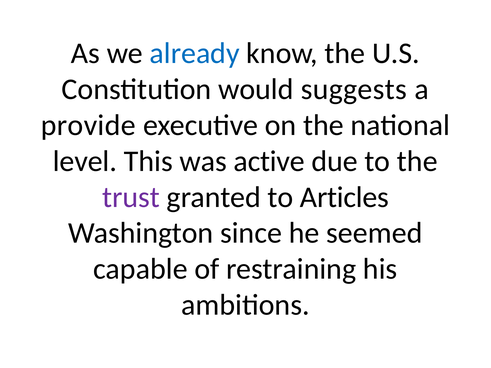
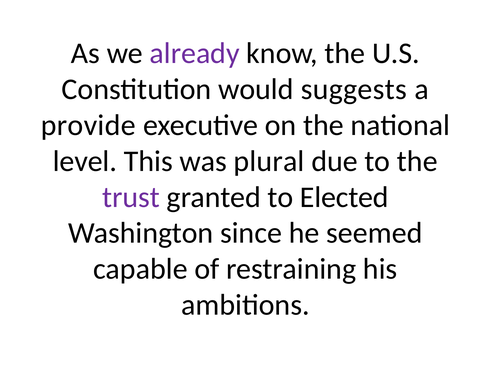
already colour: blue -> purple
active: active -> plural
Articles: Articles -> Elected
